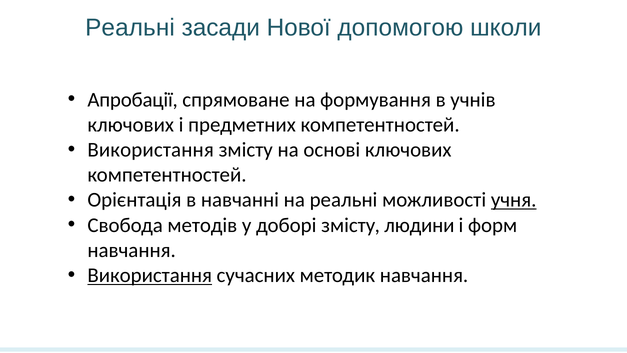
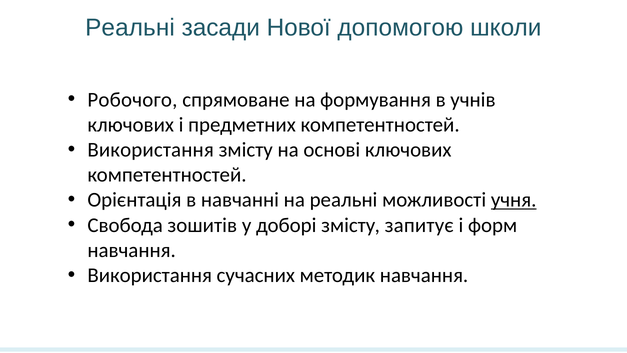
Апробації: Апробації -> Робочого
методів: методів -> зошитів
людини: людини -> запитує
Використання at (150, 275) underline: present -> none
